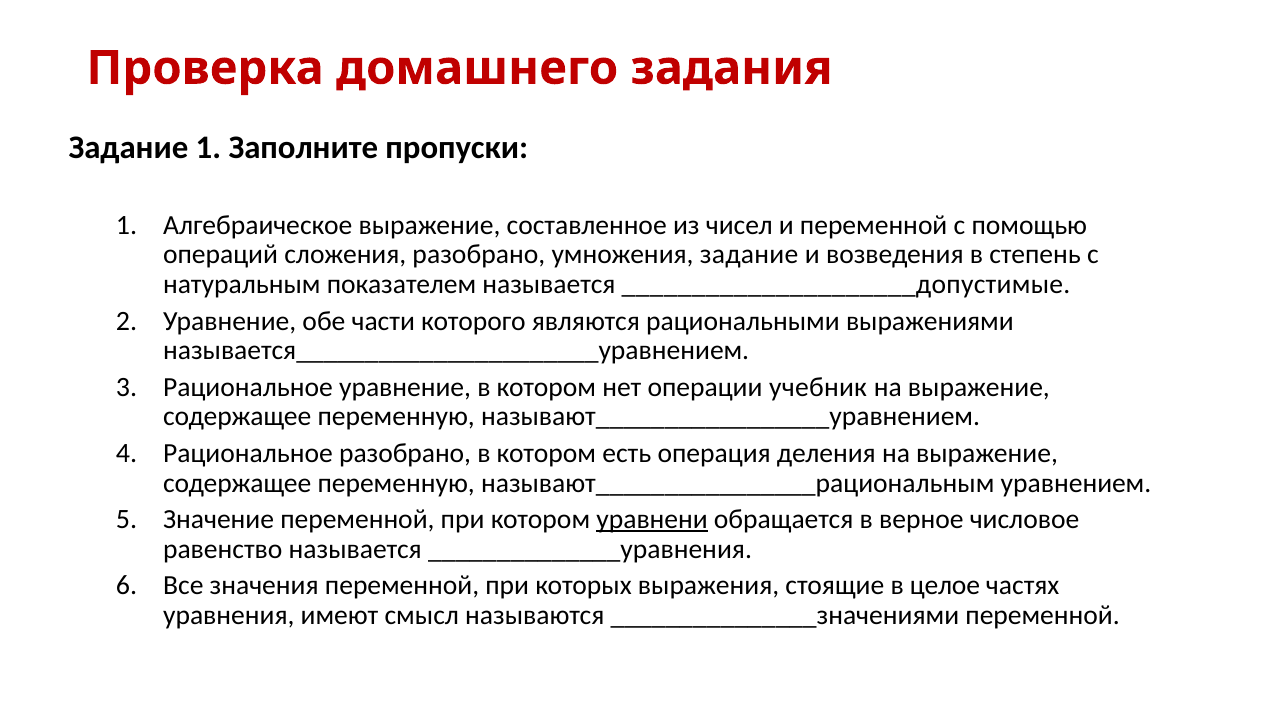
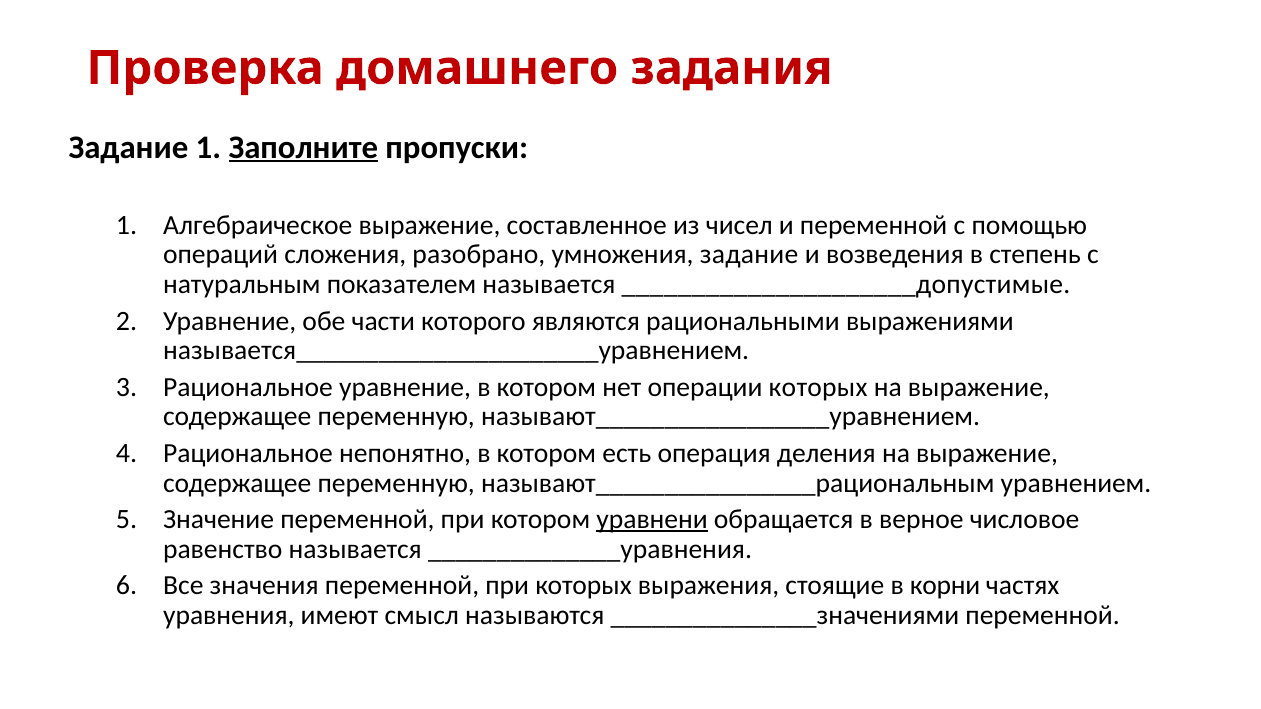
Заполните underline: none -> present
операции учебник: учебник -> которых
Рациональное разобрано: разобрано -> непонятно
целое: целое -> корни
